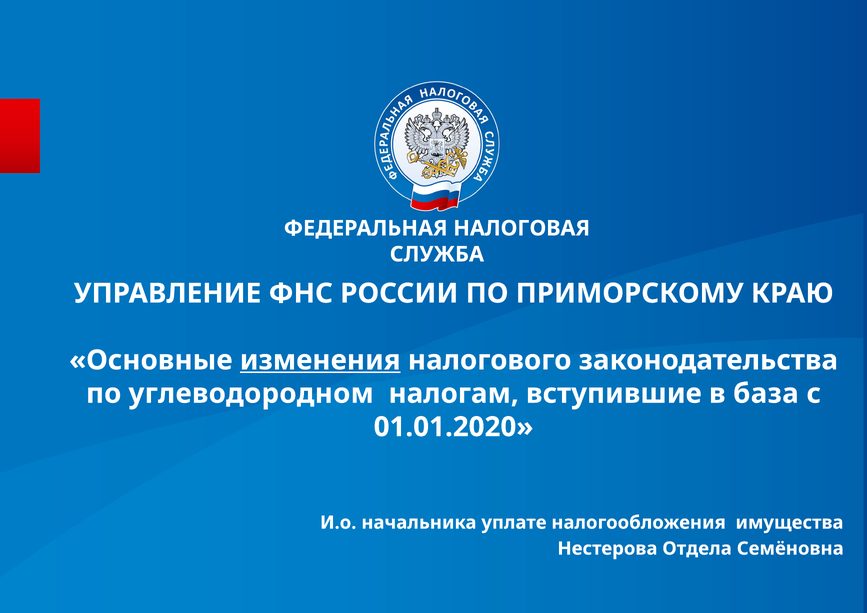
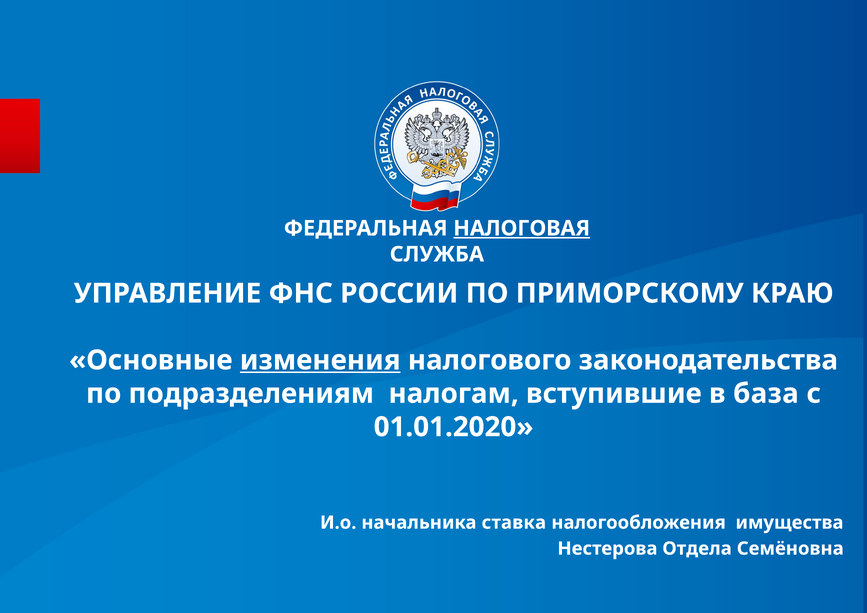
НАЛОГОВАЯ underline: none -> present
углеводородном: углеводородном -> подразделениям
уплате: уплате -> ставка
